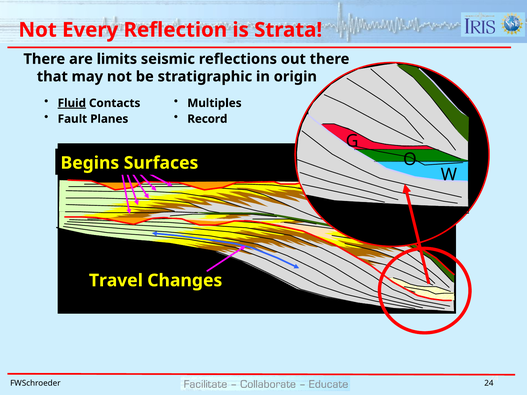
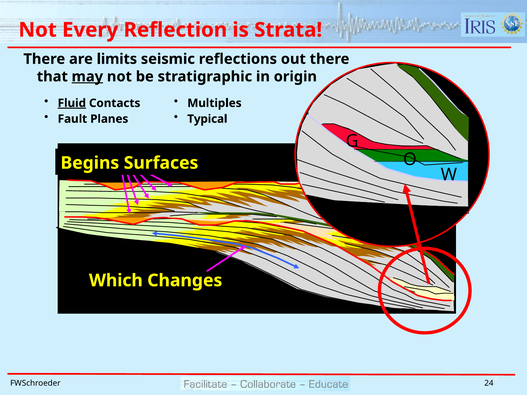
may underline: none -> present
Record: Record -> Typical
Travel: Travel -> Which
